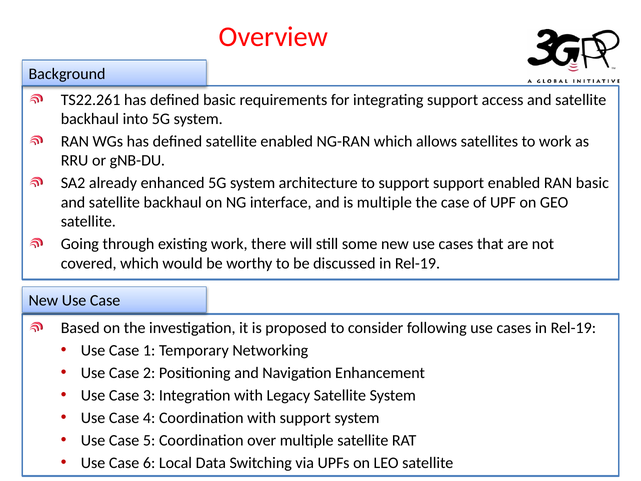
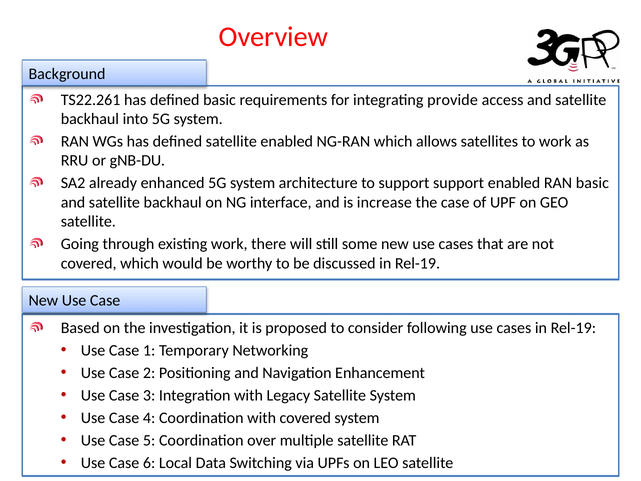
integrating support: support -> provide
is multiple: multiple -> increase
with support: support -> covered
